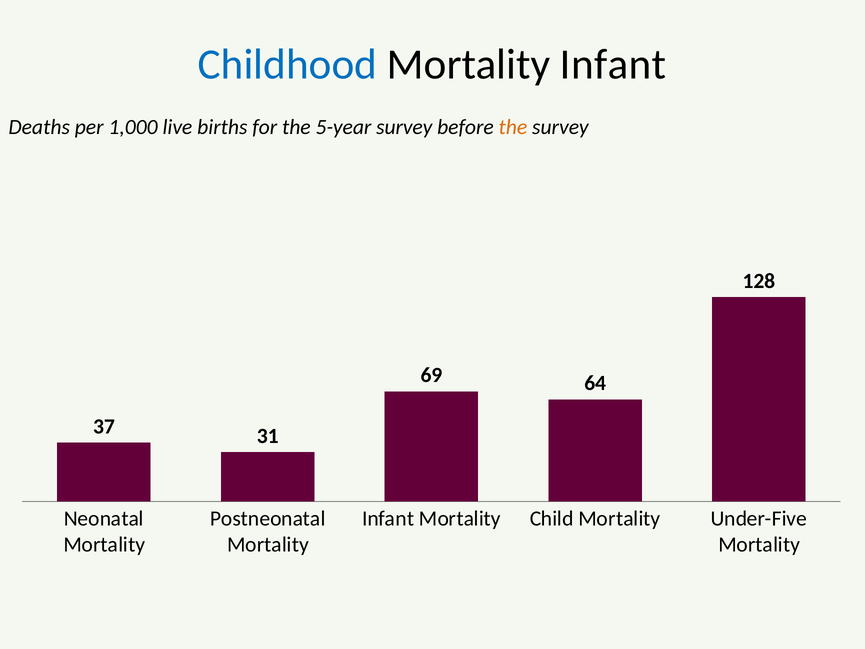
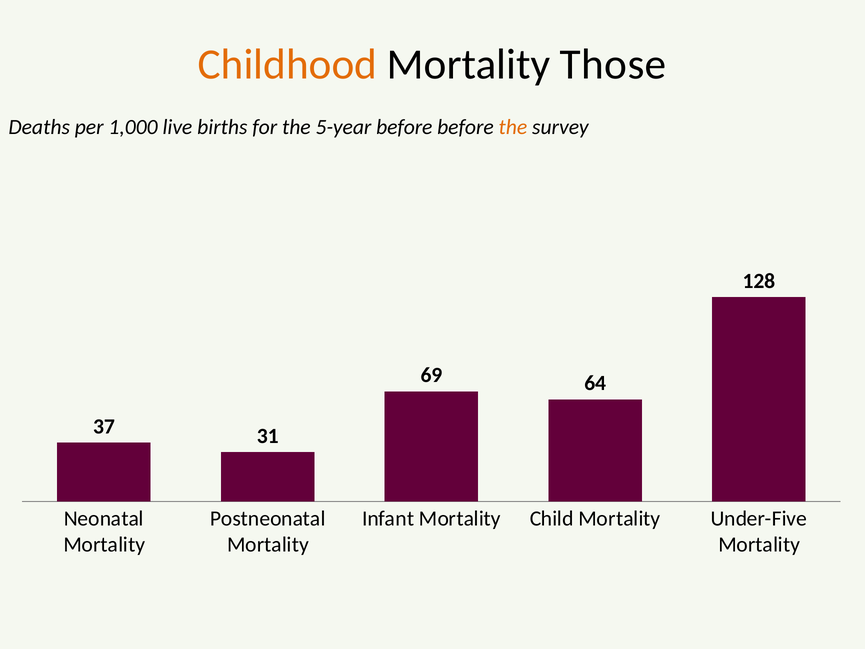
Childhood colour: blue -> orange
Infant at (613, 64): Infant -> Those
5-year survey: survey -> before
